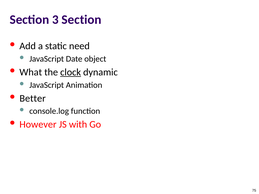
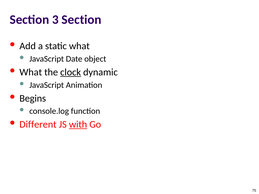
static need: need -> what
Better: Better -> Begins
However: However -> Different
with underline: none -> present
